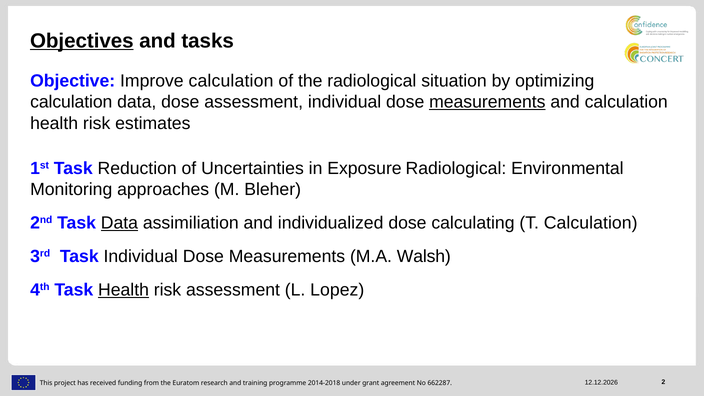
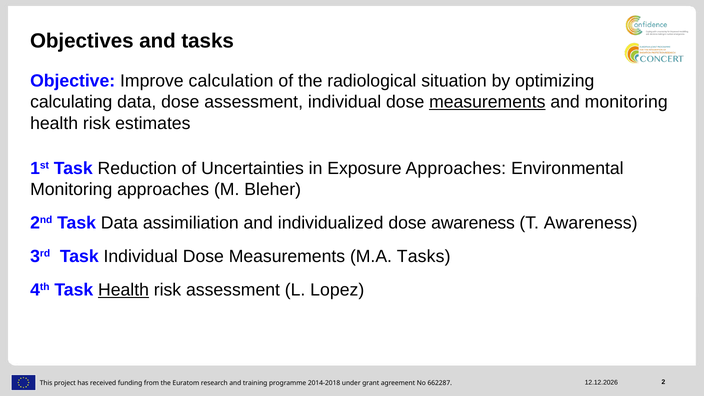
Objectives underline: present -> none
calculation at (71, 102): calculation -> calculating
and calculation: calculation -> monitoring
Exposure Radiological: Radiological -> Approaches
Data at (119, 223) underline: present -> none
dose calculating: calculating -> awareness
T Calculation: Calculation -> Awareness
M.A Walsh: Walsh -> Tasks
